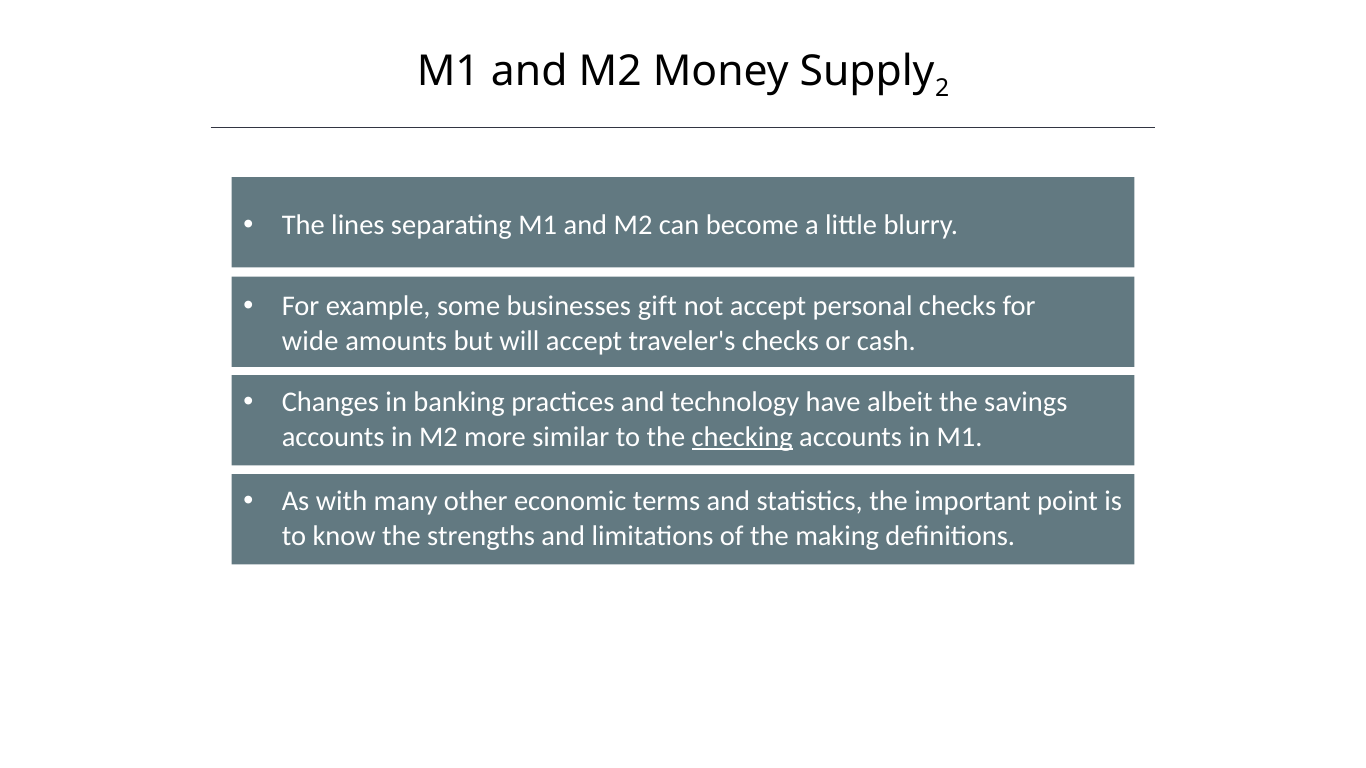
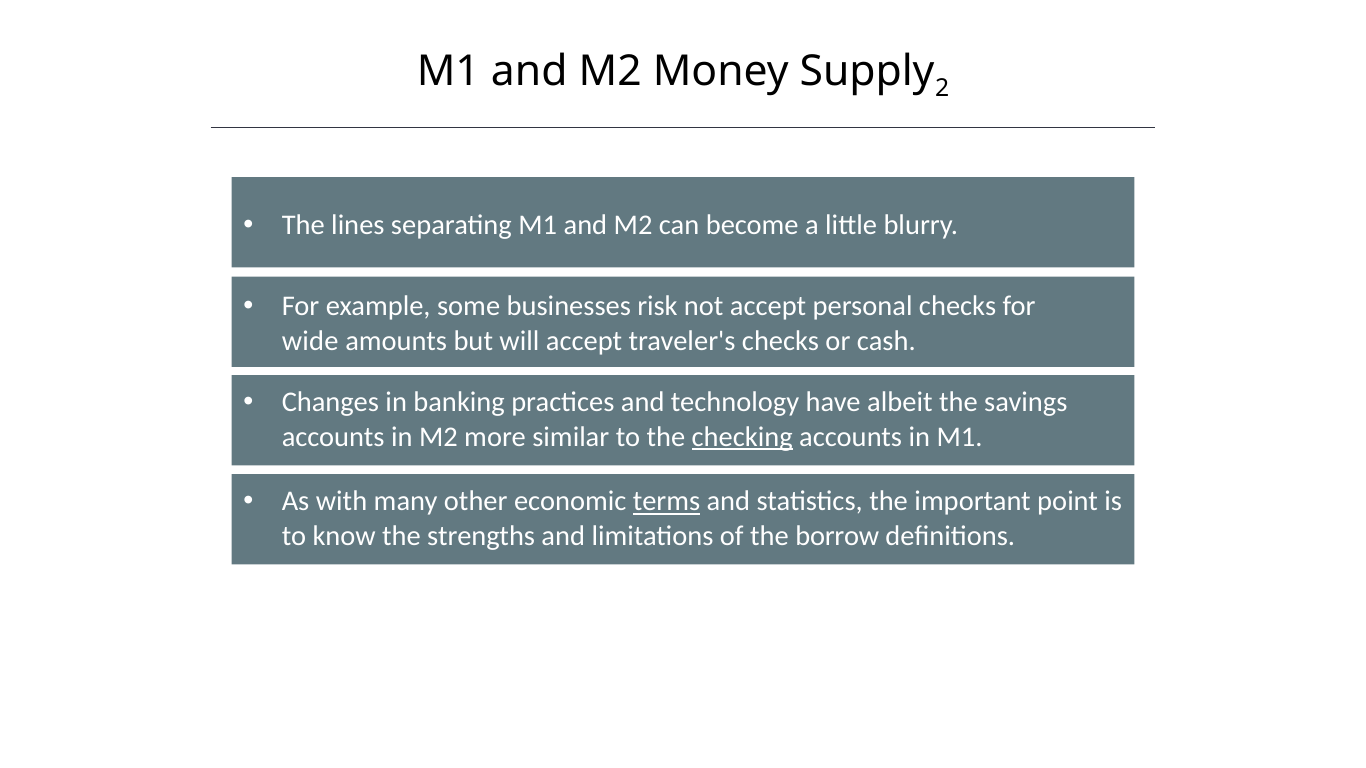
gift: gift -> risk
terms underline: none -> present
making: making -> borrow
